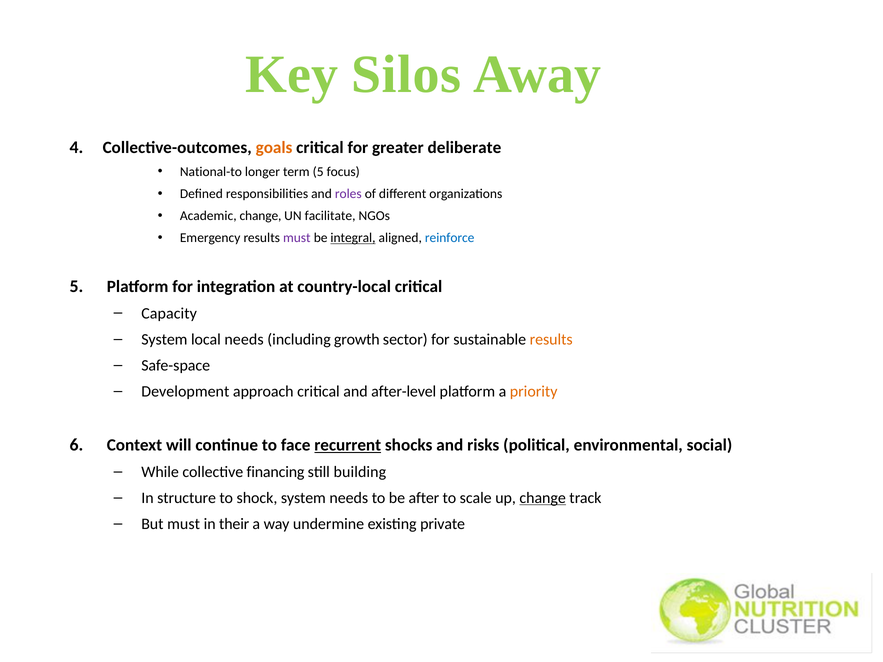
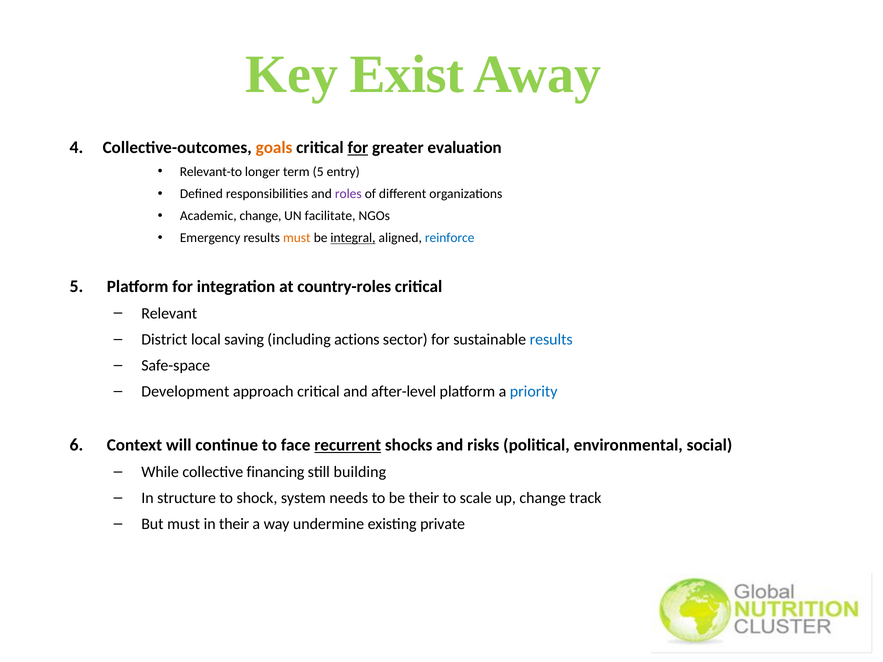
Silos: Silos -> Exist
for at (358, 148) underline: none -> present
deliberate: deliberate -> evaluation
National-to: National-to -> Relevant-to
focus: focus -> entry
must at (297, 238) colour: purple -> orange
country-local: country-local -> country-roles
Capacity: Capacity -> Relevant
System at (164, 339): System -> District
local needs: needs -> saving
growth: growth -> actions
results at (551, 339) colour: orange -> blue
priority colour: orange -> blue
be after: after -> their
change at (543, 498) underline: present -> none
